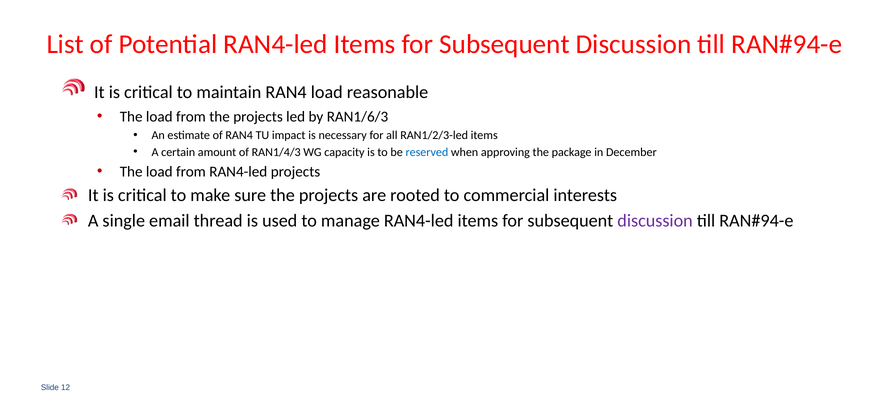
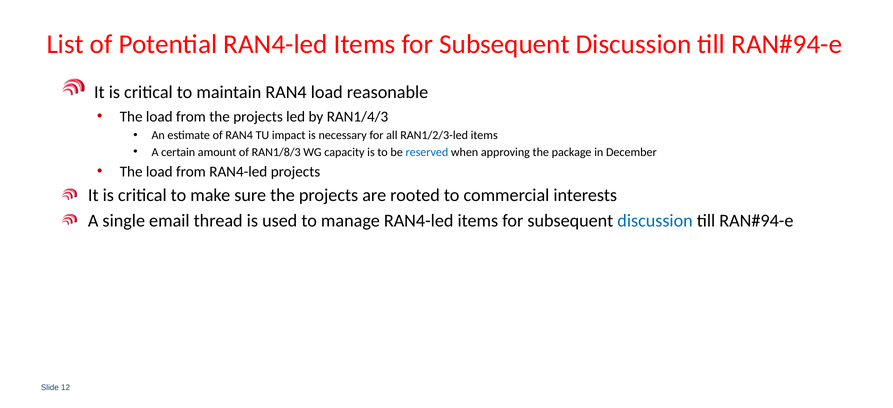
RAN1/6/3: RAN1/6/3 -> RAN1/4/3
RAN1/4/3: RAN1/4/3 -> RAN1/8/3
discussion at (655, 221) colour: purple -> blue
